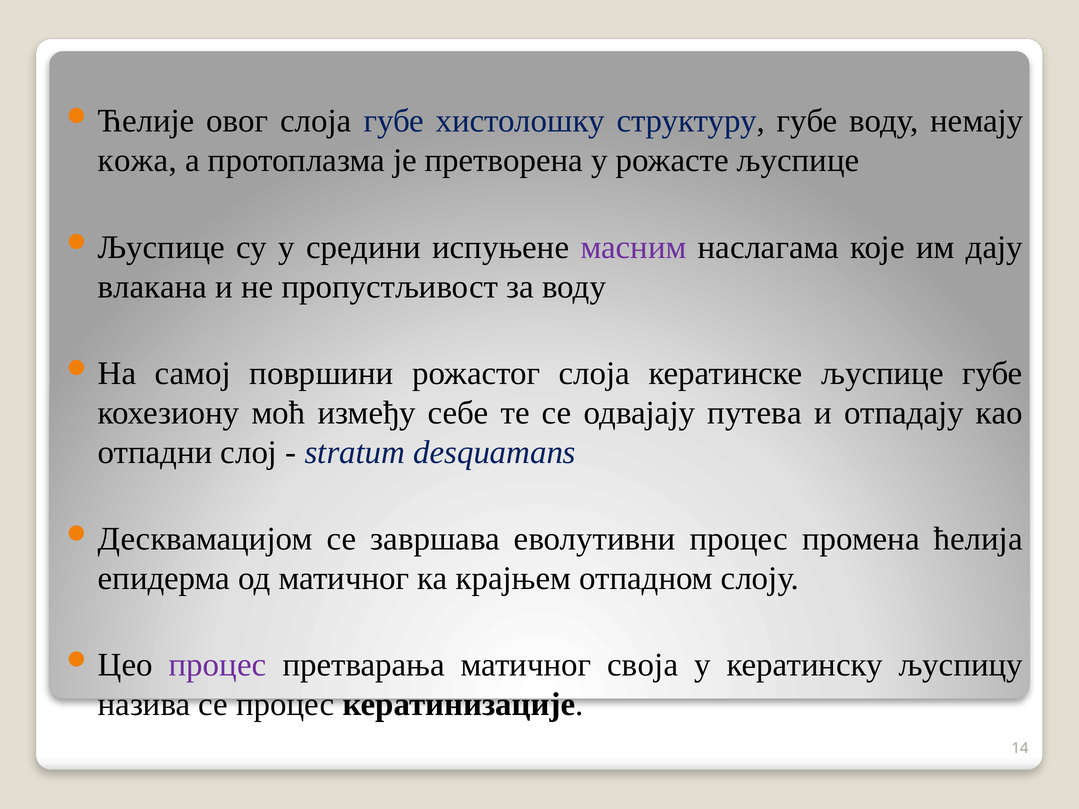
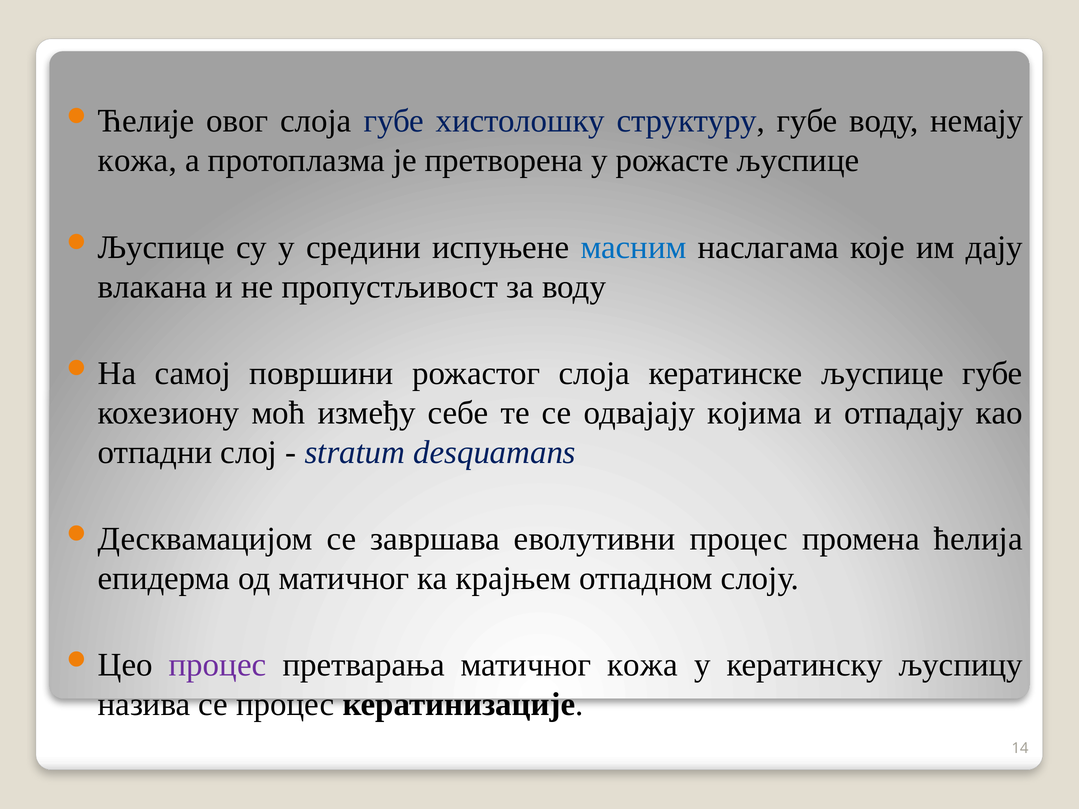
масним colour: purple -> blue
путева: путева -> којима
матичног своја: своја -> кожа
